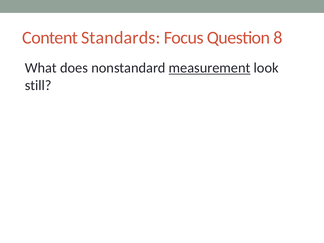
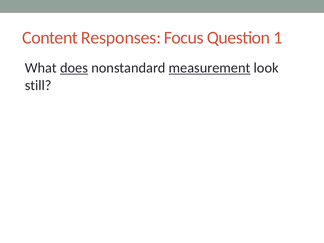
Standards: Standards -> Responses
8: 8 -> 1
does underline: none -> present
